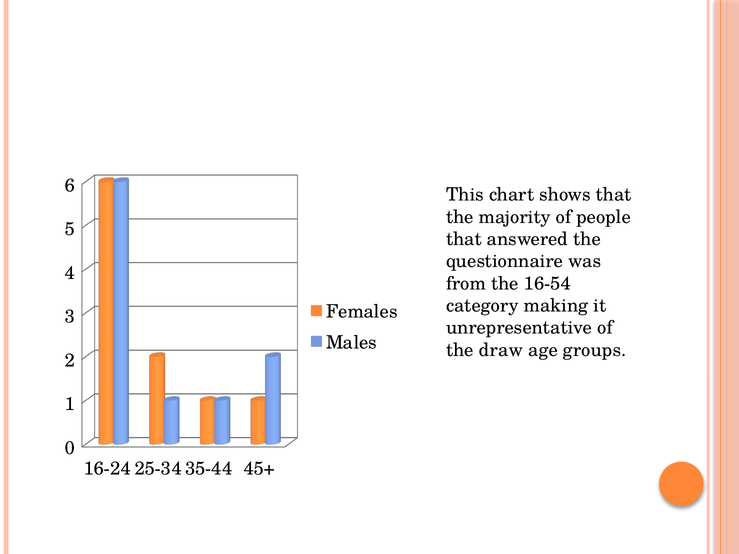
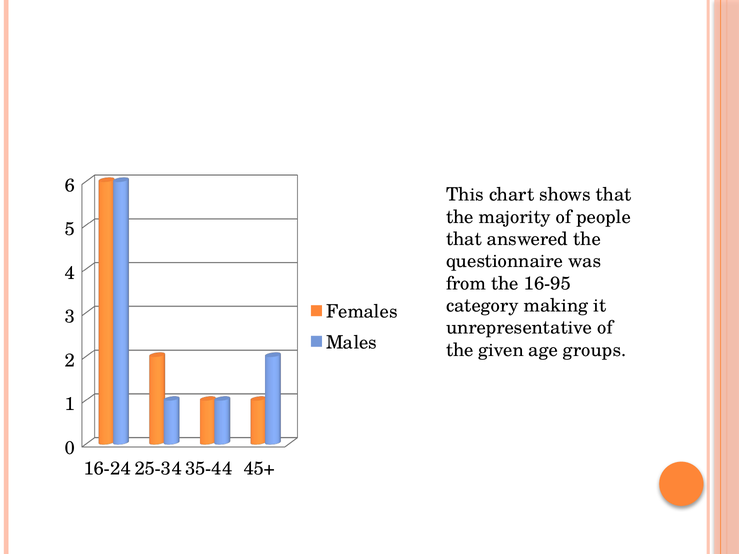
16-54: 16-54 -> 16-95
draw: draw -> given
